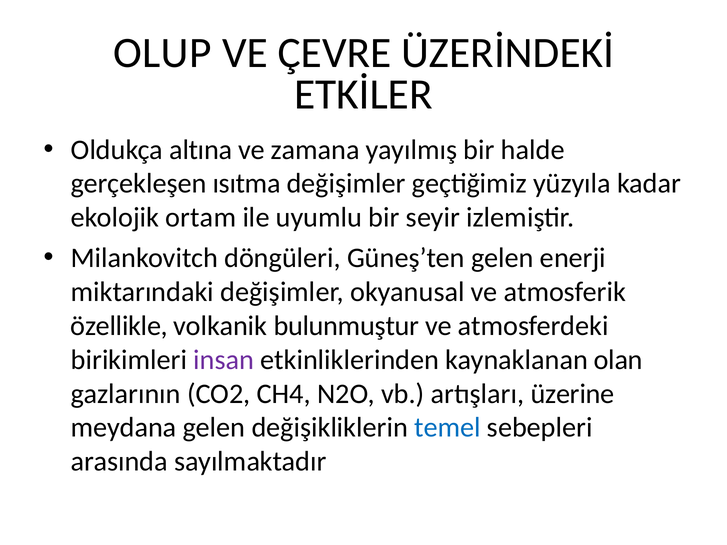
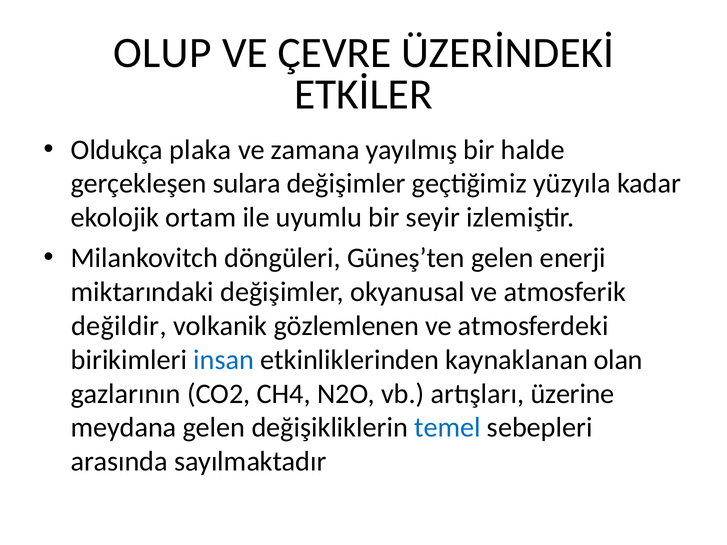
altına: altına -> plaka
ısıtma: ısıtma -> sulara
özellikle: özellikle -> değildir
bulunmuştur: bulunmuştur -> gözlemlenen
insan colour: purple -> blue
